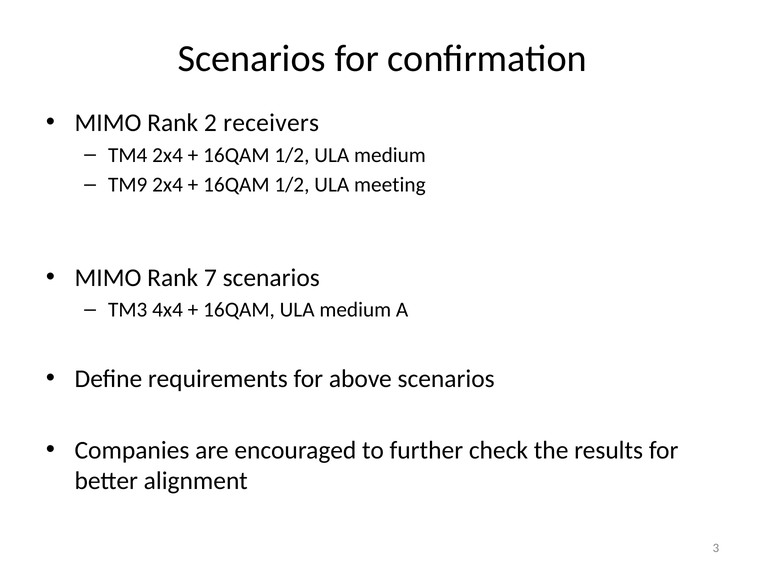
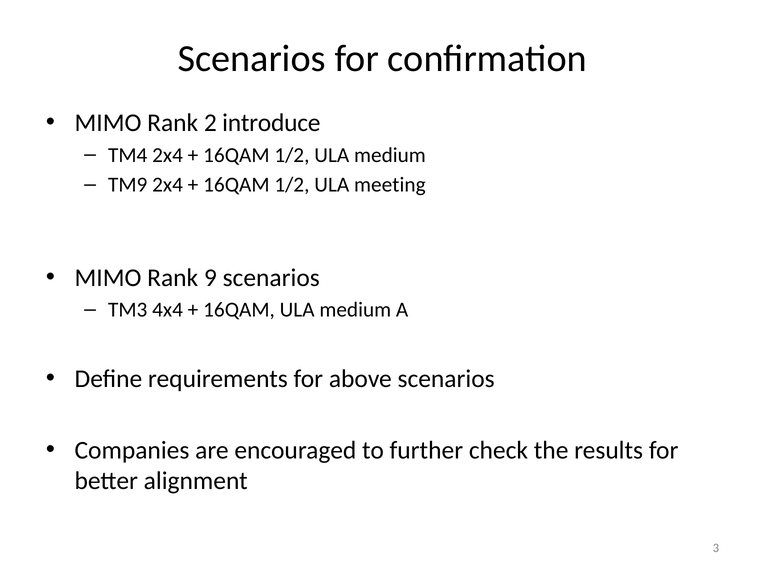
receivers: receivers -> introduce
7: 7 -> 9
